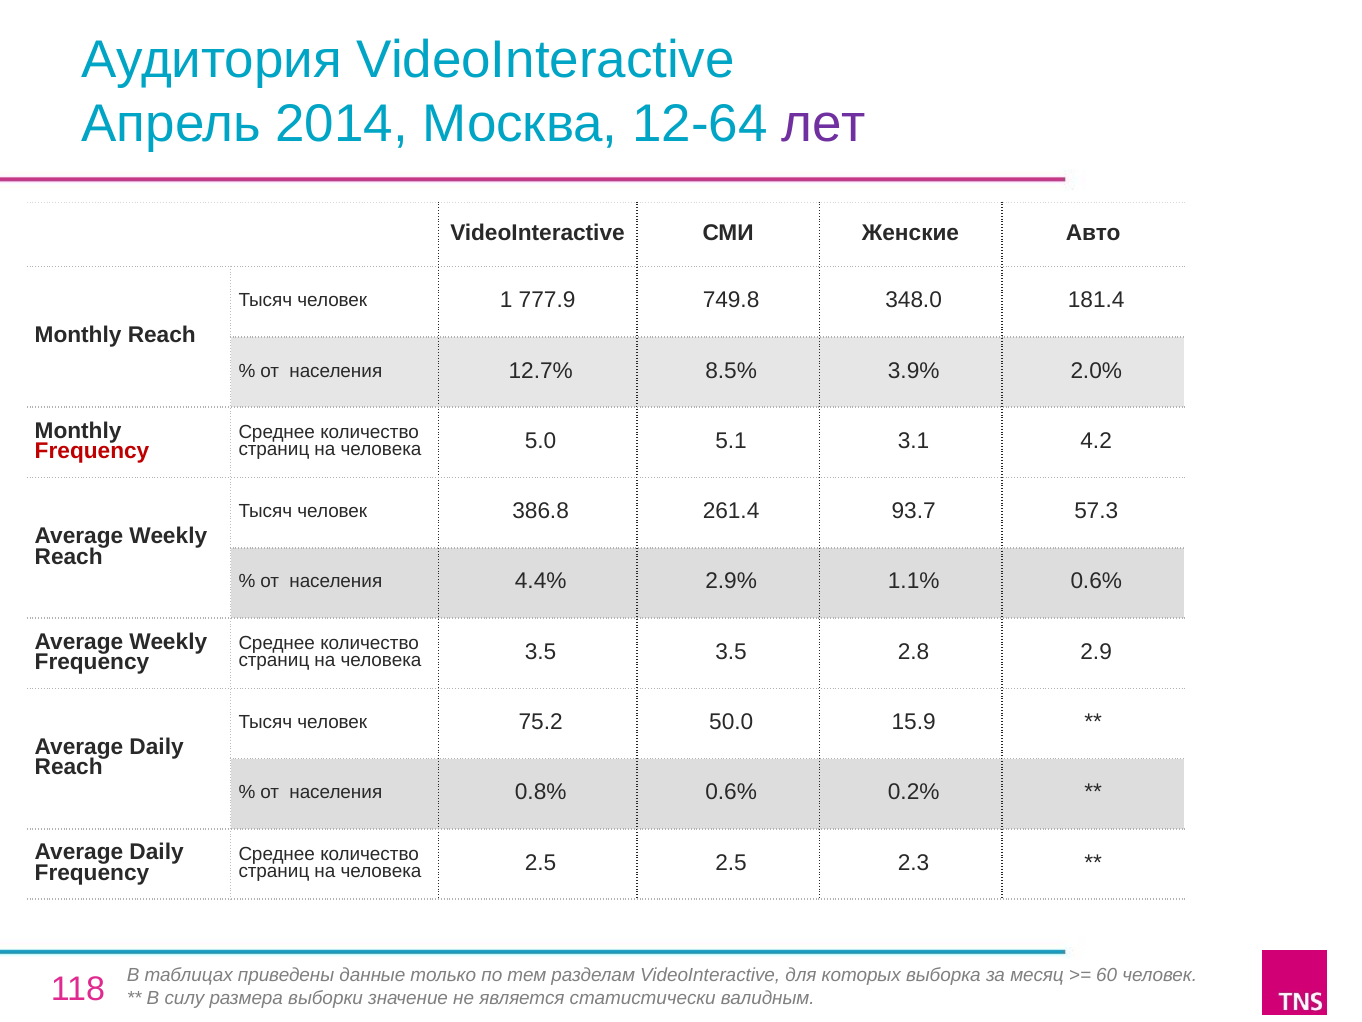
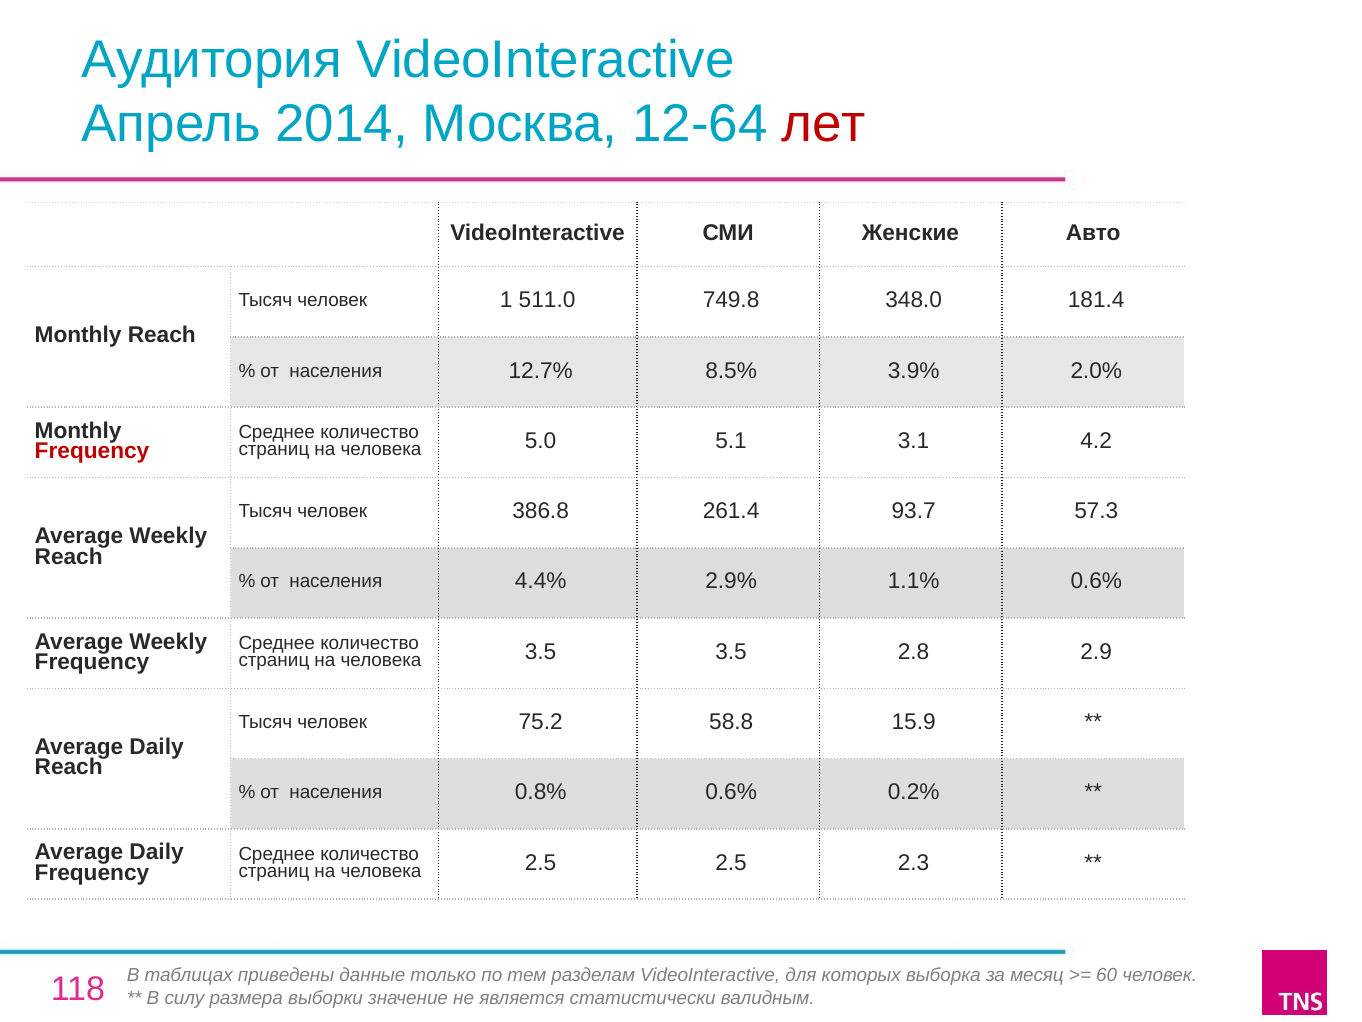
лет colour: purple -> red
777.9: 777.9 -> 511.0
50.0: 50.0 -> 58.8
